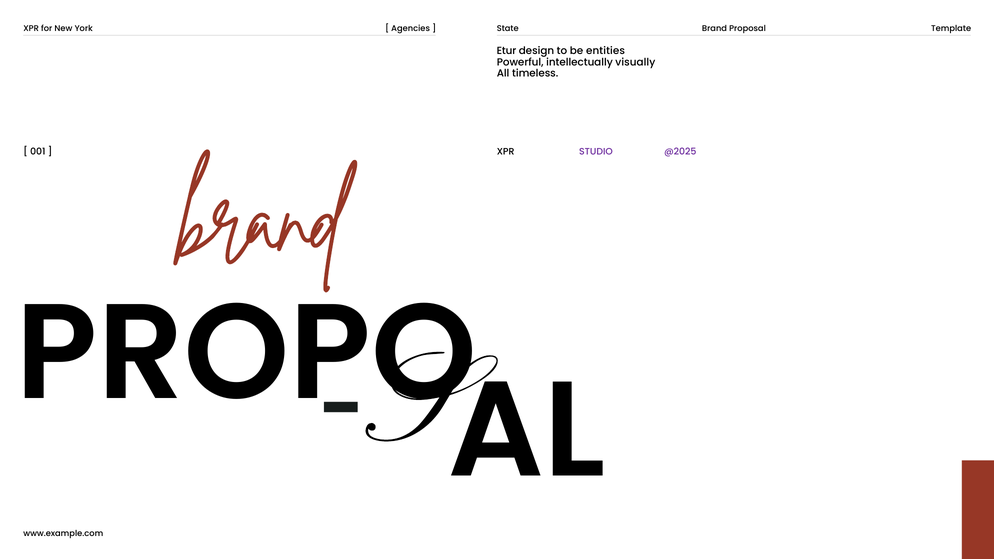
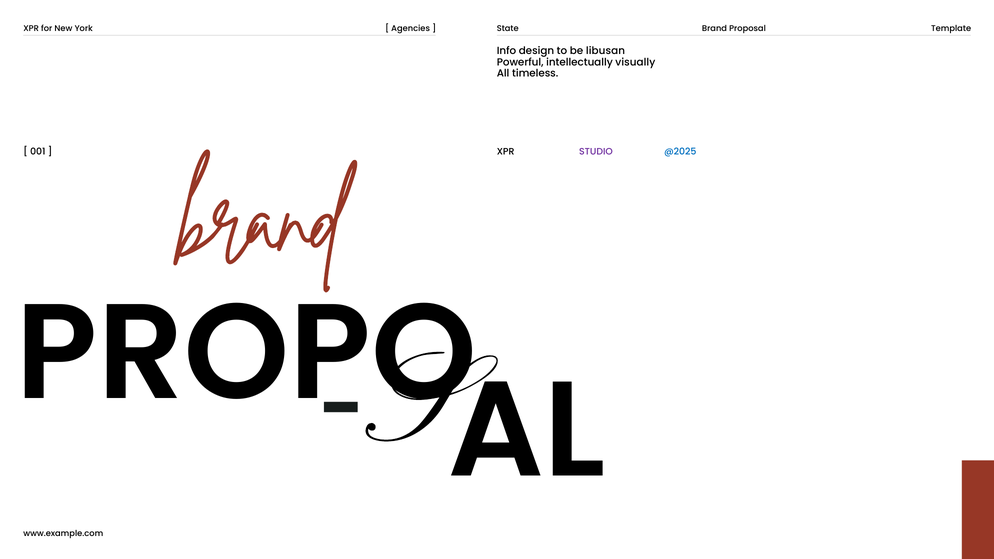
Etur: Etur -> Info
entities: entities -> libusan
@2025 colour: purple -> blue
